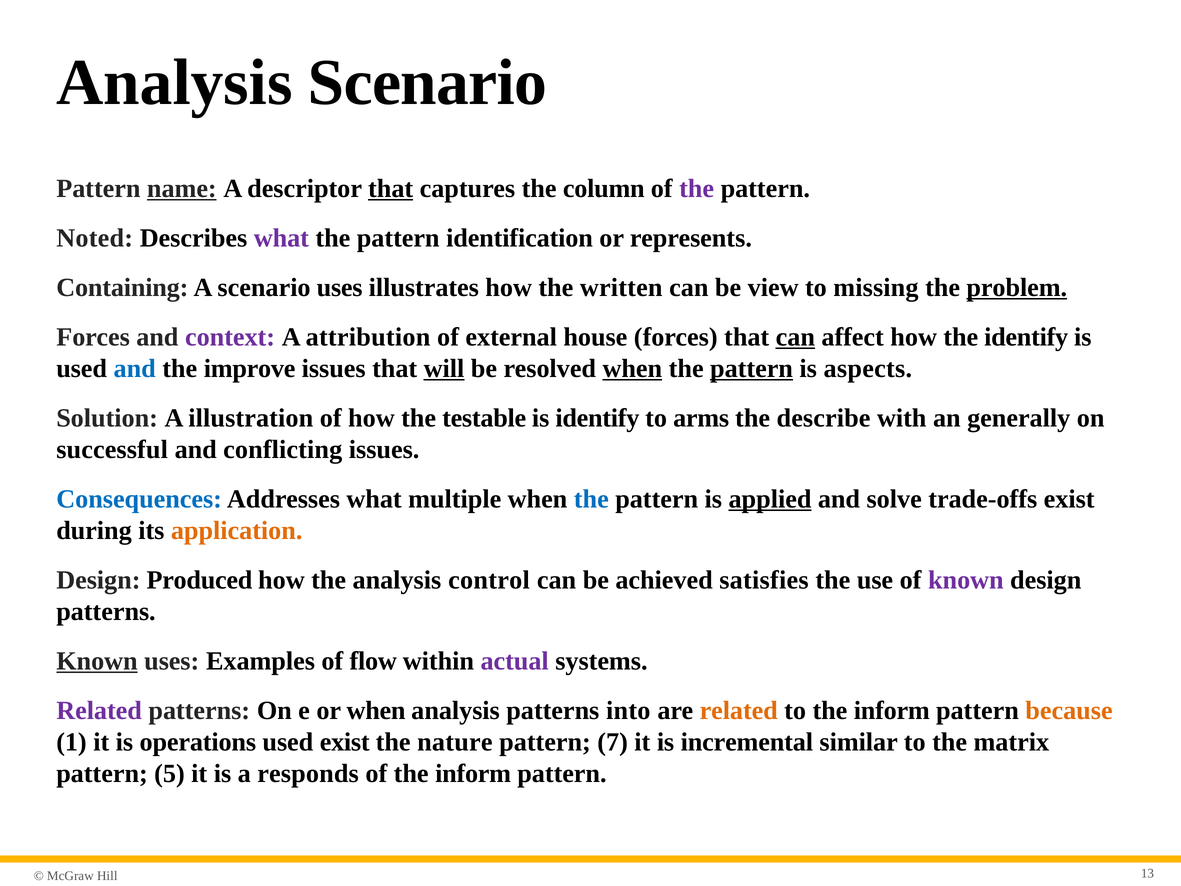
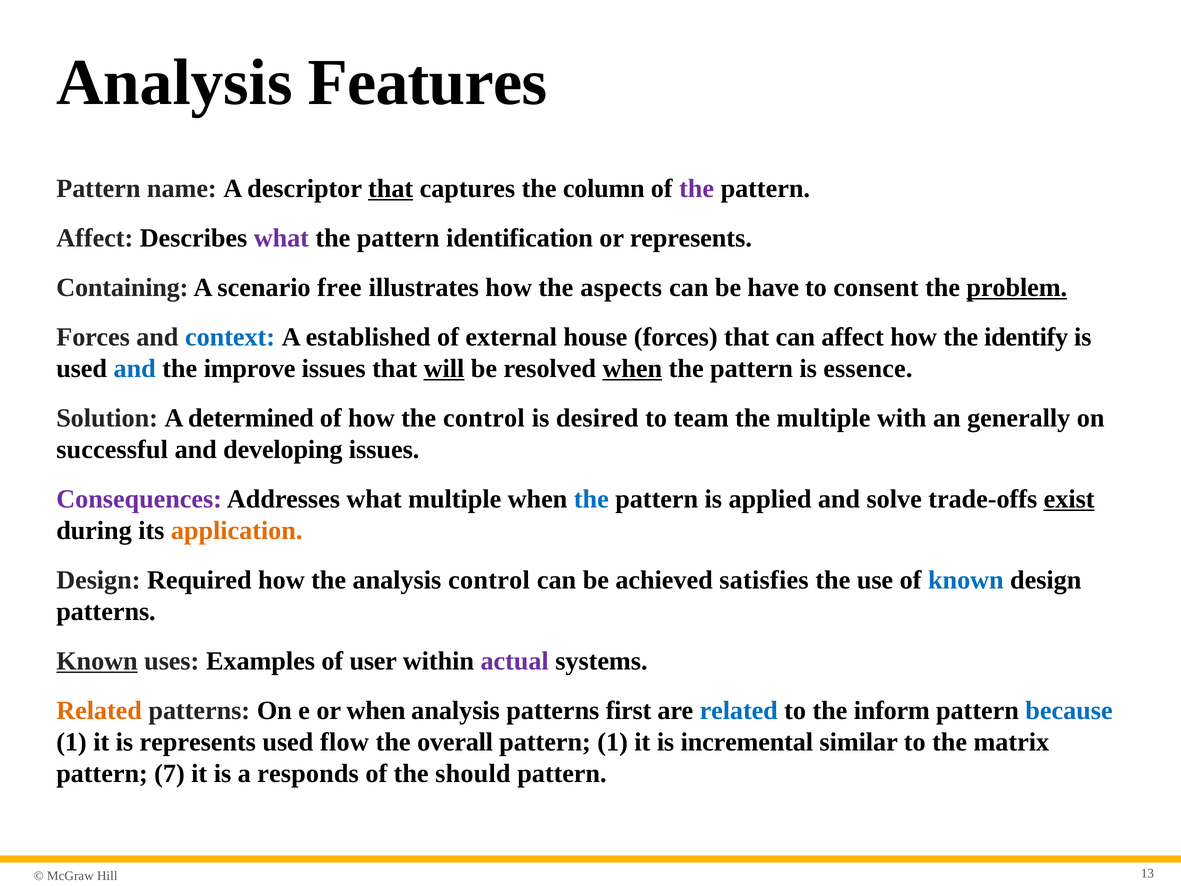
Analysis Scenario: Scenario -> Features
name underline: present -> none
Noted at (95, 238): Noted -> Affect
scenario uses: uses -> free
written: written -> aspects
view: view -> have
missing: missing -> consent
context colour: purple -> blue
attribution: attribution -> established
can at (795, 337) underline: present -> none
pattern at (752, 368) underline: present -> none
aspects: aspects -> essence
illustration: illustration -> determined
the testable: testable -> control
is identify: identify -> desired
arms: arms -> team
the describe: describe -> multiple
conflicting: conflicting -> developing
Consequences colour: blue -> purple
applied underline: present -> none
exist at (1069, 499) underline: none -> present
Produced: Produced -> Required
known at (966, 580) colour: purple -> blue
flow: flow -> user
Related at (99, 710) colour: purple -> orange
into: into -> first
related at (739, 710) colour: orange -> blue
because colour: orange -> blue
is operations: operations -> represents
used exist: exist -> flow
nature: nature -> overall
pattern 7: 7 -> 1
5: 5 -> 7
of the inform: inform -> should
